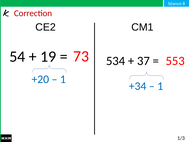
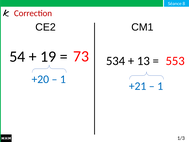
37: 37 -> 13
+34: +34 -> +21
